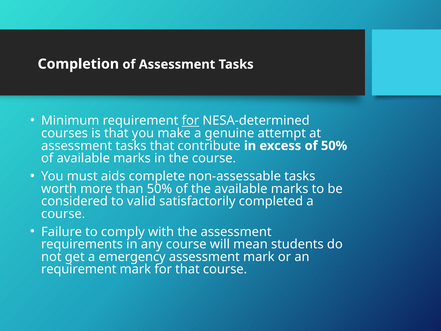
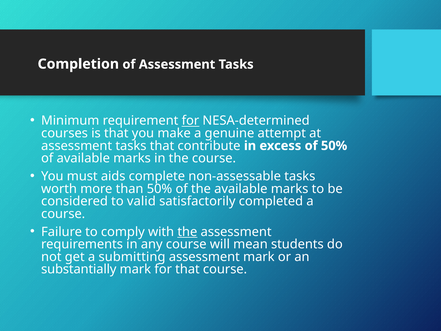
the at (187, 232) underline: none -> present
emergency: emergency -> submitting
requirement at (79, 269): requirement -> substantially
